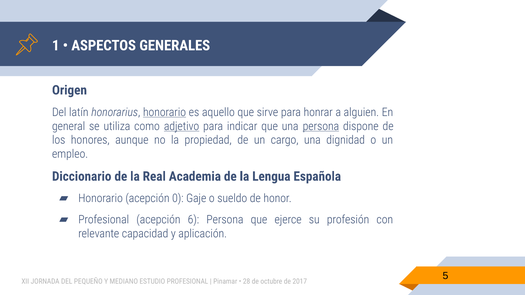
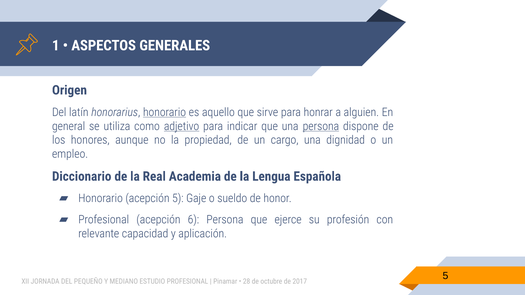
acepción 0: 0 -> 5
